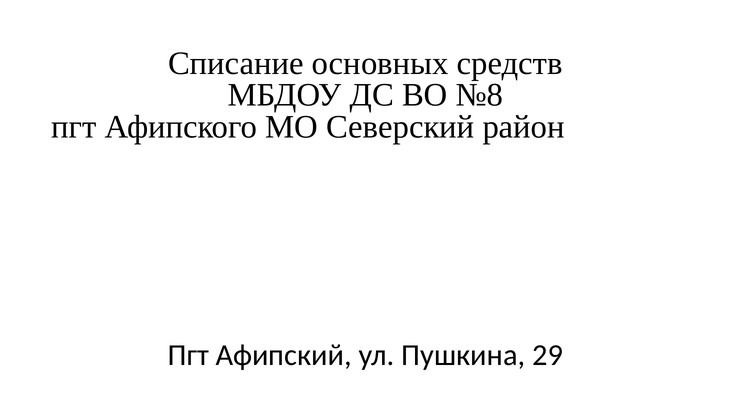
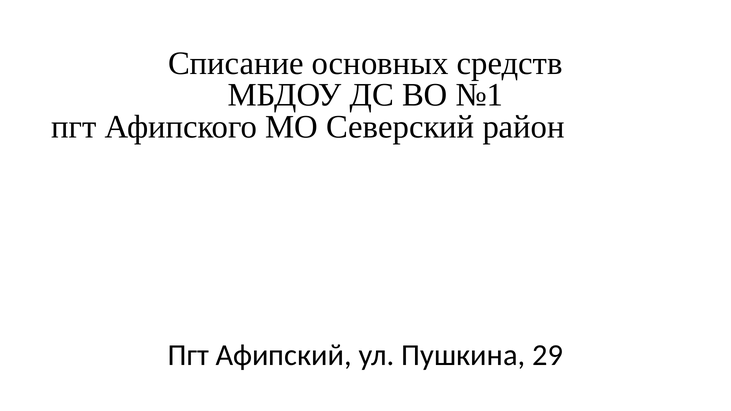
№8: №8 -> №1
